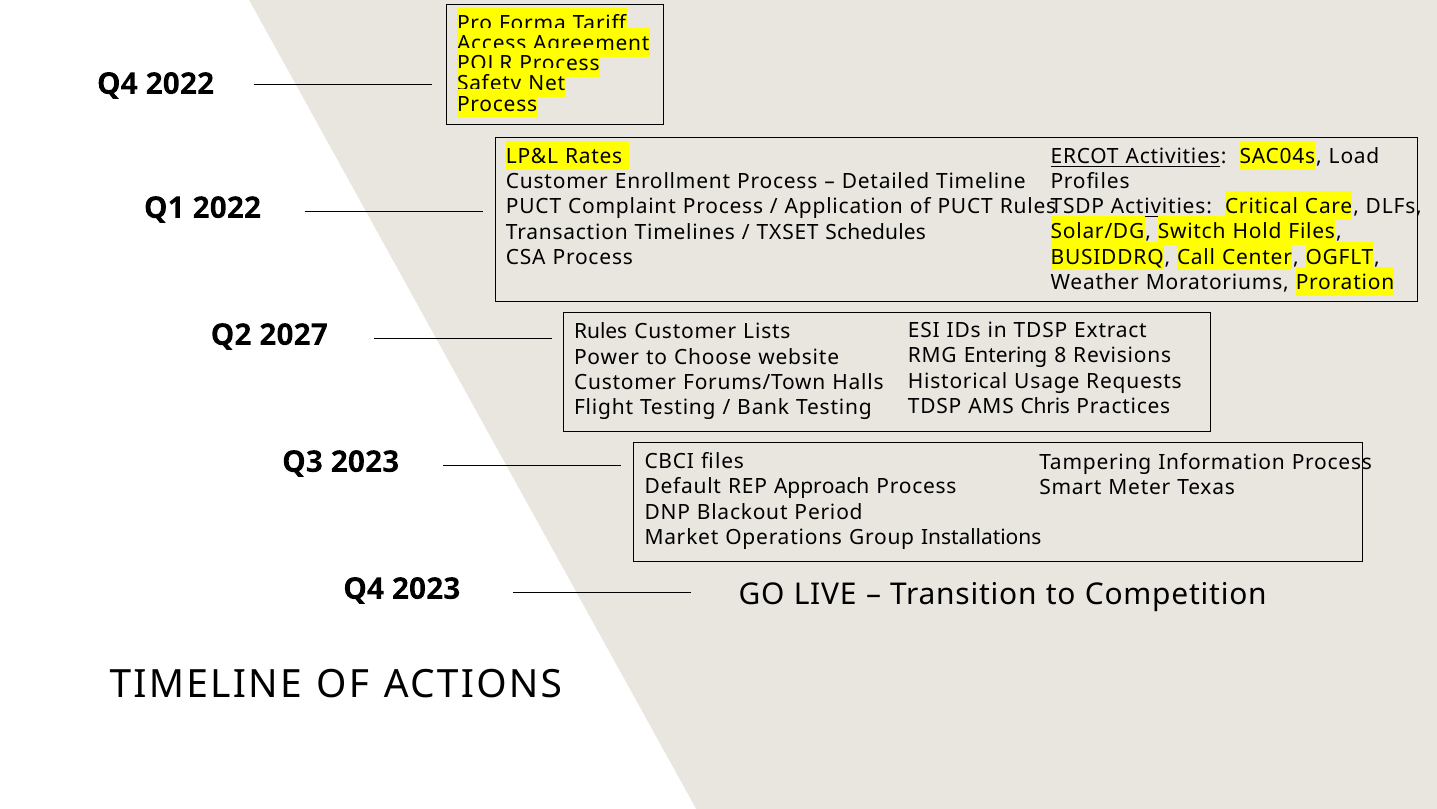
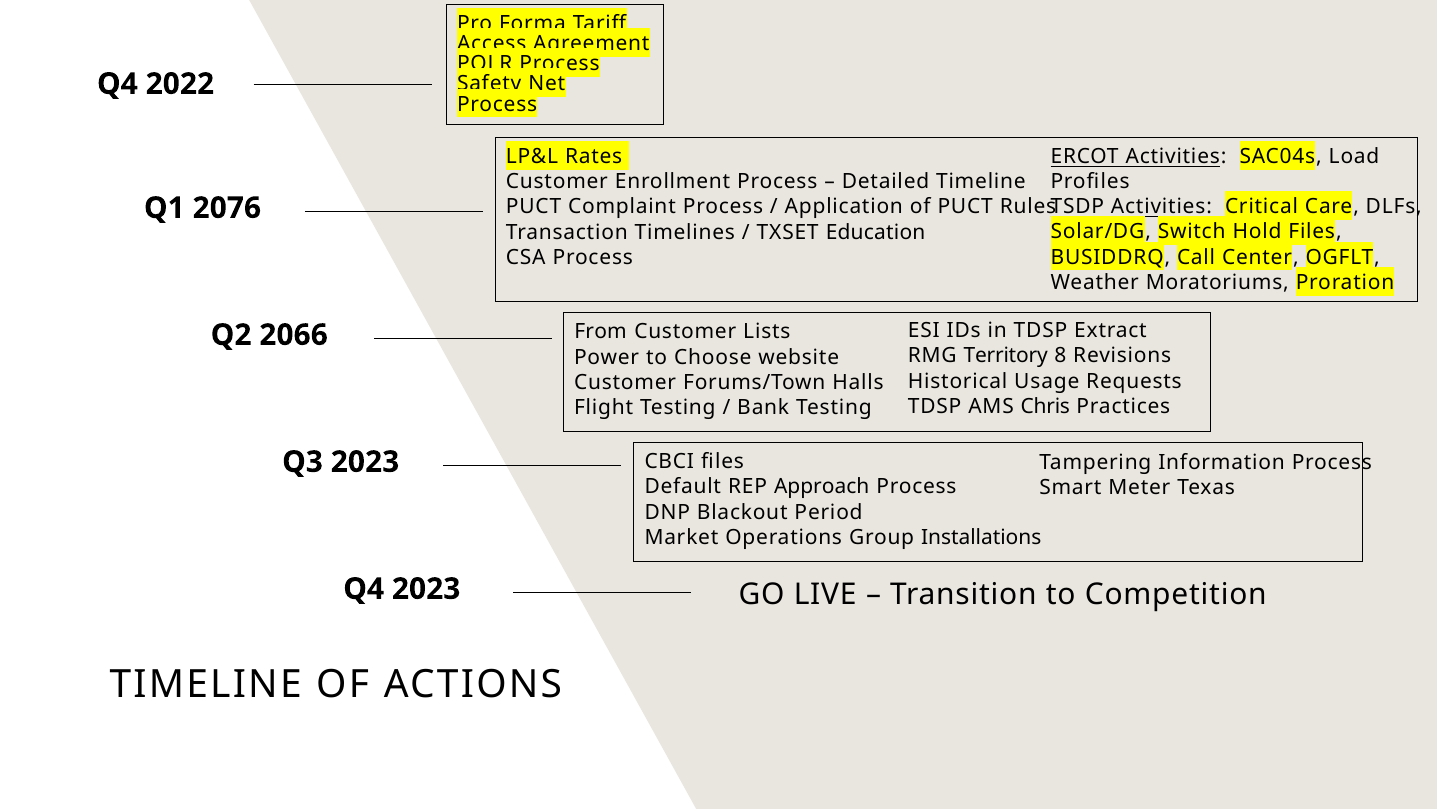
Q1 2022: 2022 -> 2076
Schedules: Schedules -> Education
Rules at (601, 332): Rules -> From
2027: 2027 -> 2066
Entering: Entering -> Territory
